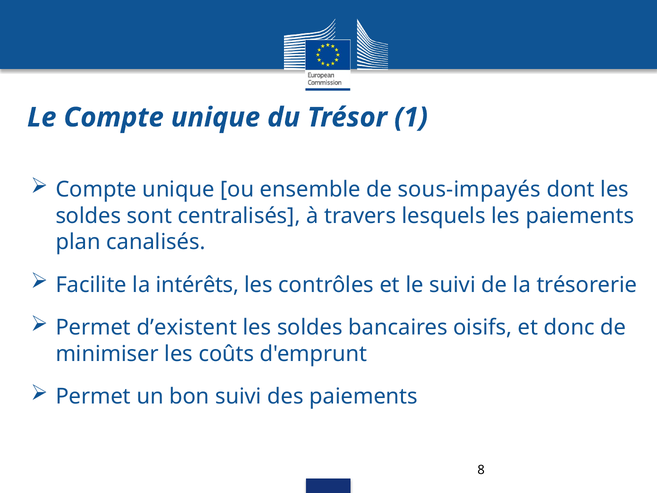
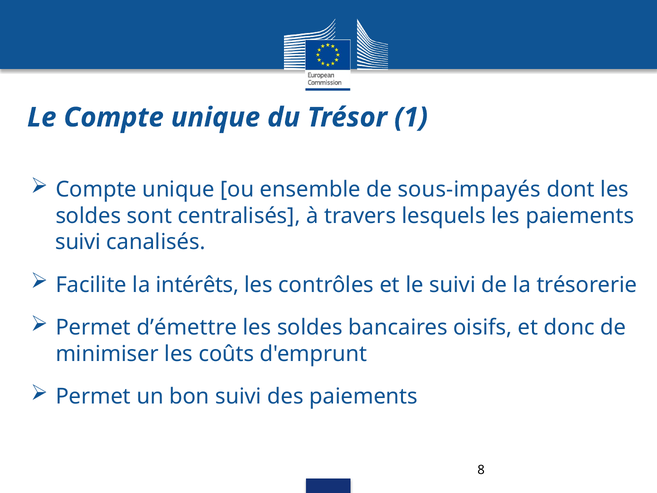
plan at (78, 242): plan -> suivi
d’existent: d’existent -> d’émettre
